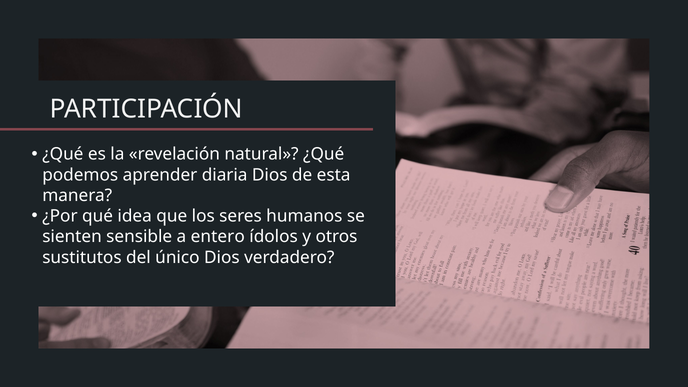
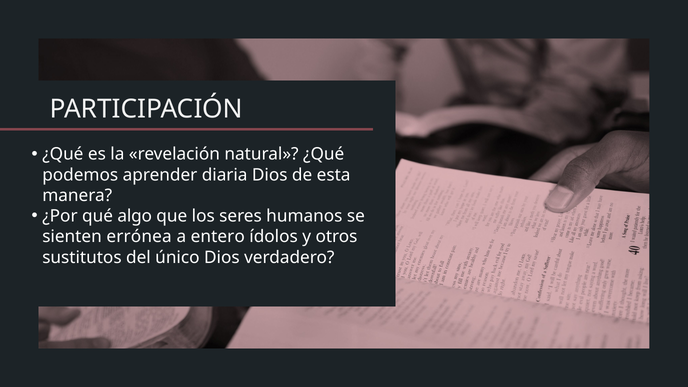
idea: idea -> algo
sensible: sensible -> errónea
